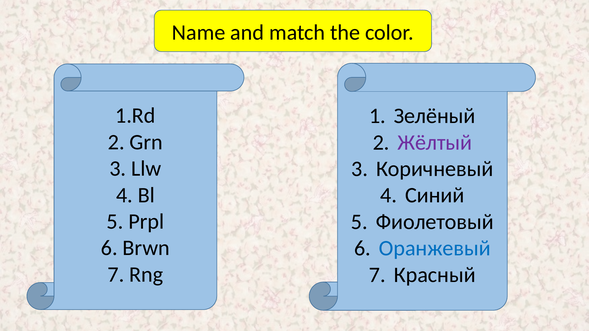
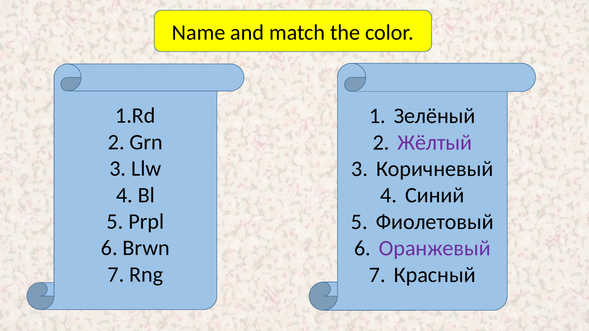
Оранжевый colour: blue -> purple
